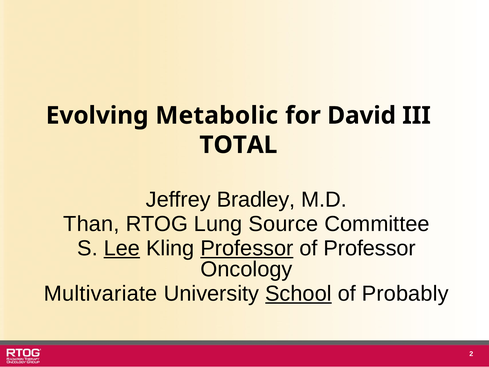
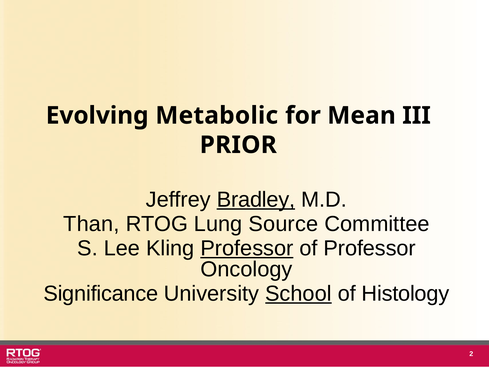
David: David -> Mean
TOTAL: TOTAL -> PRIOR
Bradley underline: none -> present
Lee underline: present -> none
Multivariate: Multivariate -> Significance
Probably: Probably -> Histology
